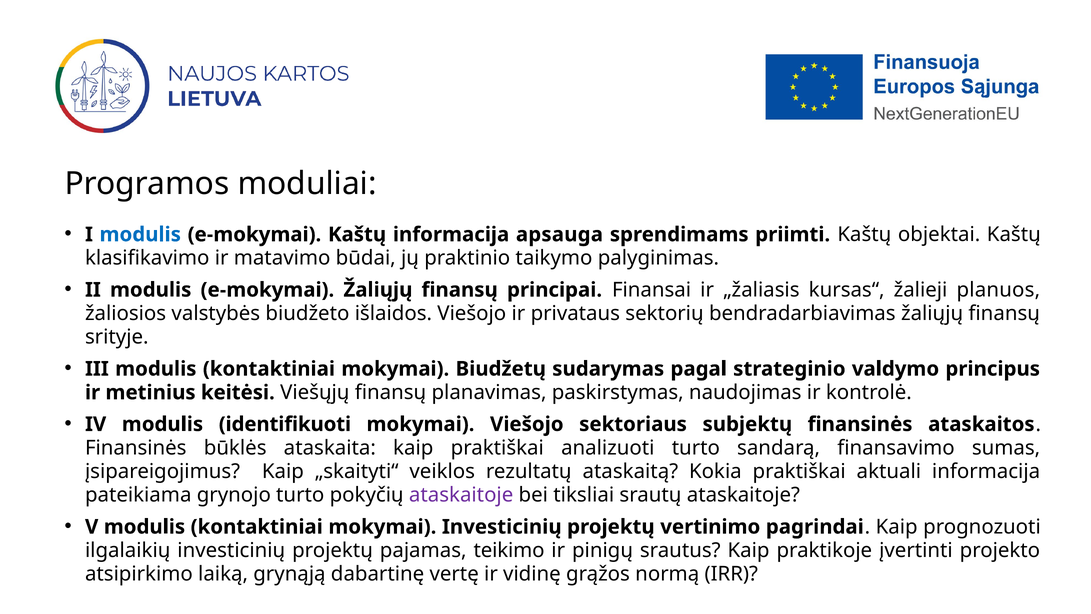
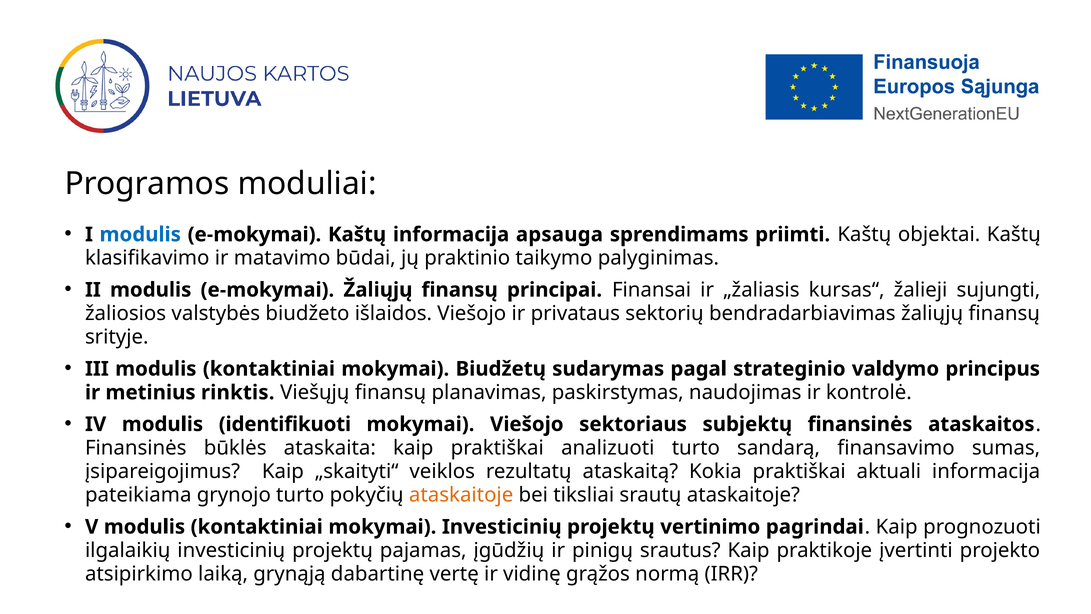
planuos: planuos -> sujungti
keitėsi: keitėsi -> rinktis
ataskaitoje at (461, 495) colour: purple -> orange
teikimo: teikimo -> įgūdžių
